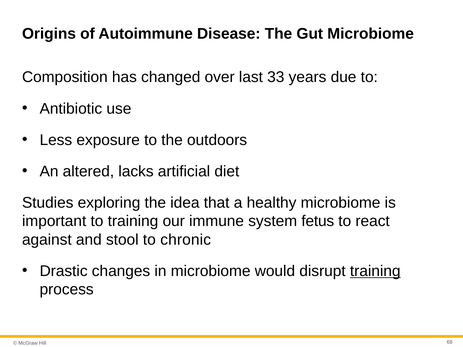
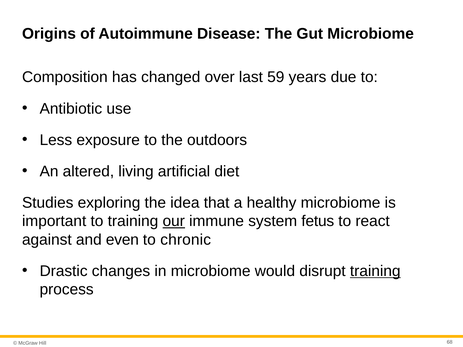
33: 33 -> 59
lacks: lacks -> living
our underline: none -> present
stool: stool -> even
